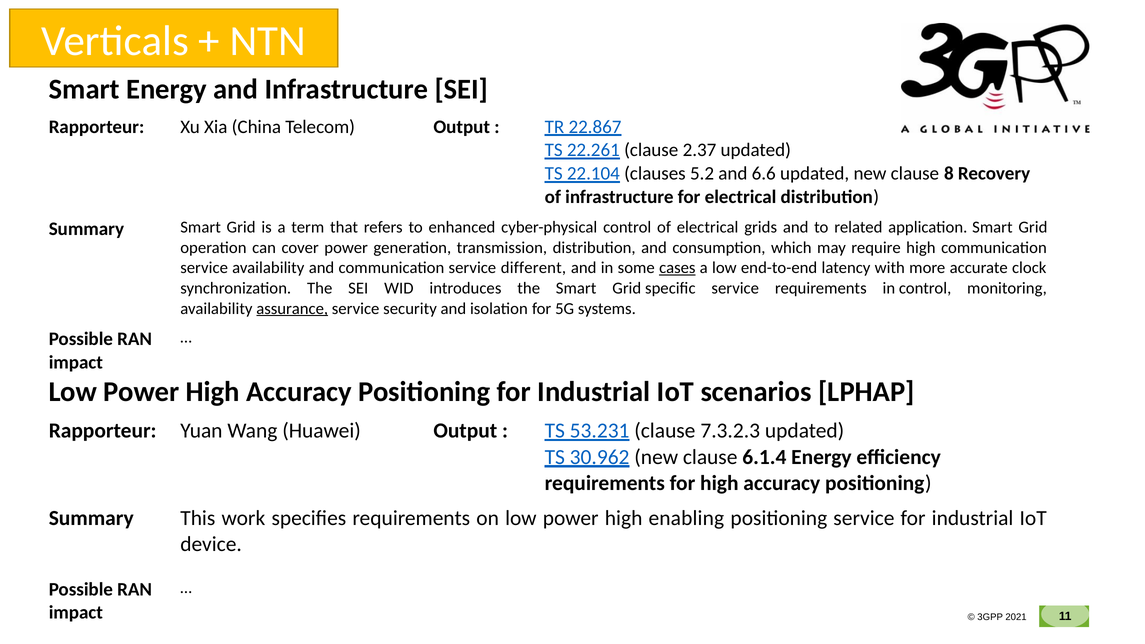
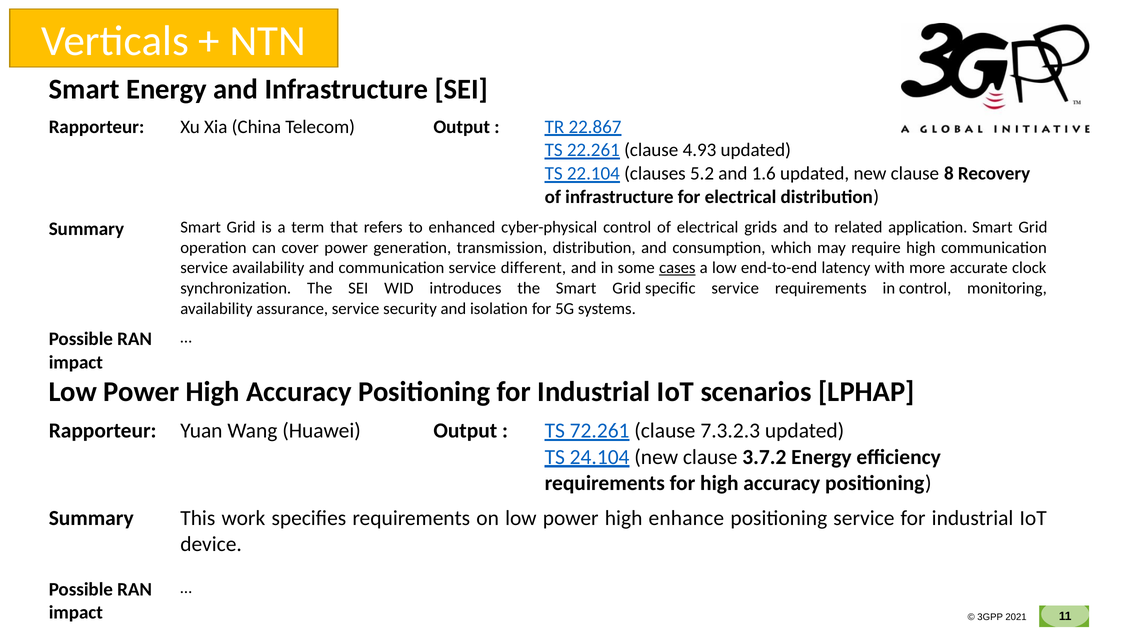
2.37: 2.37 -> 4.93
6.6: 6.6 -> 1.6
assurance underline: present -> none
53.231: 53.231 -> 72.261
30.962: 30.962 -> 24.104
6.1.4: 6.1.4 -> 3.7.2
enabling: enabling -> enhance
